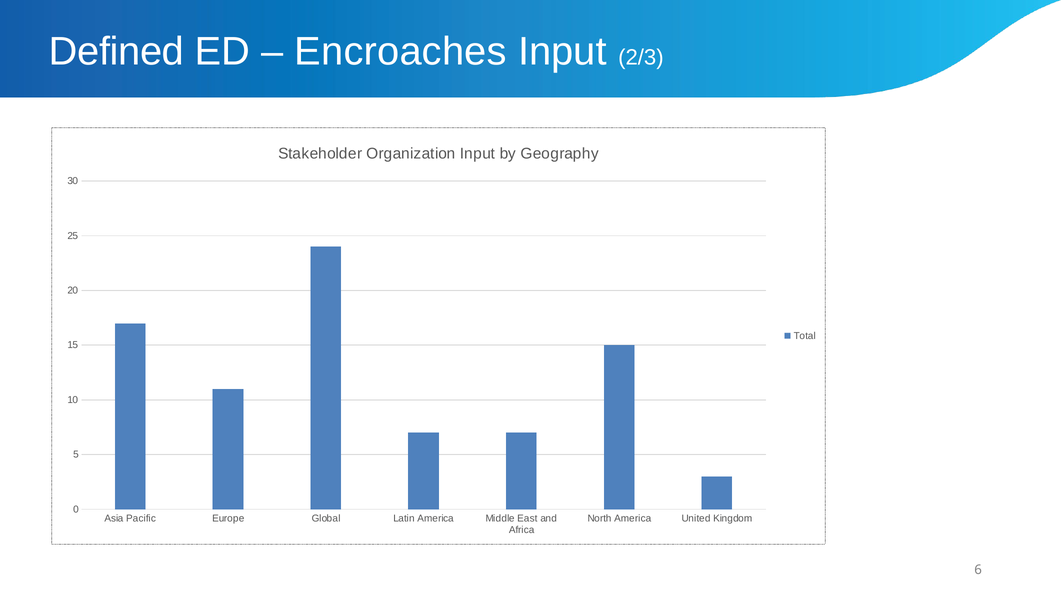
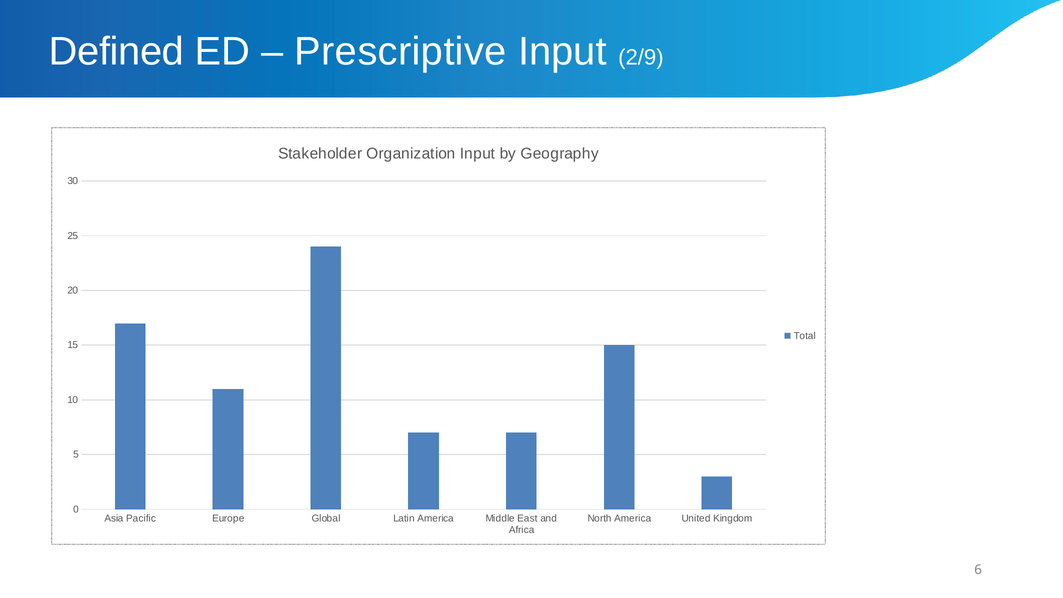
Encroaches: Encroaches -> Prescriptive
2/3: 2/3 -> 2/9
